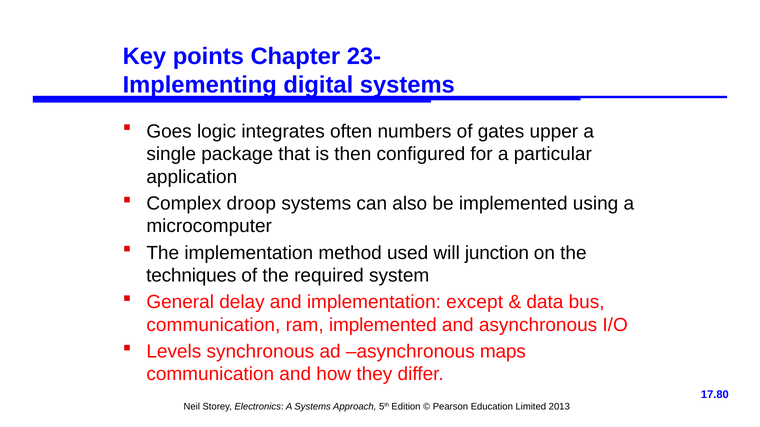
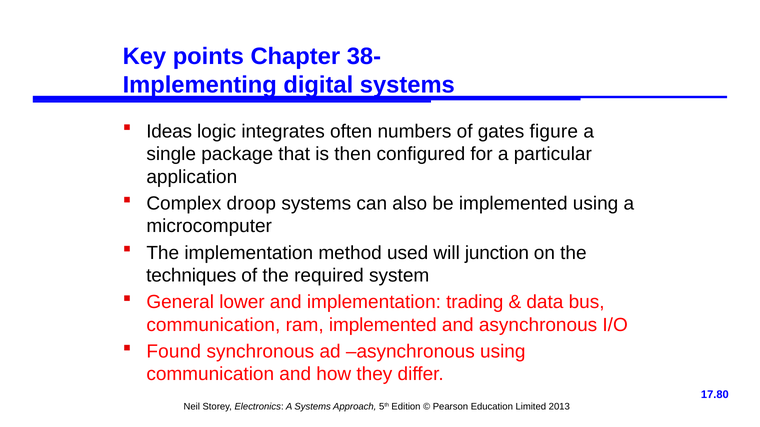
23-: 23- -> 38-
Goes: Goes -> Ideas
upper: upper -> figure
delay: delay -> lower
except: except -> trading
Levels: Levels -> Found
asynchronous maps: maps -> using
